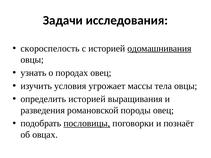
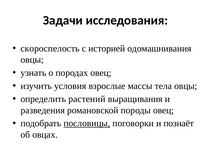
одомашнивания underline: present -> none
угрожает: угрожает -> взрослые
определить историей: историей -> растений
